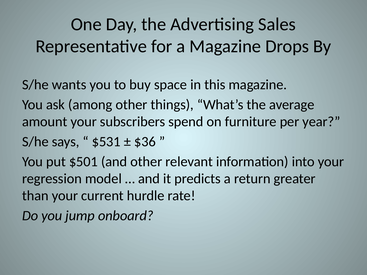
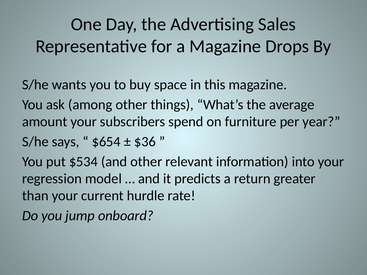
$531: $531 -> $654
$501: $501 -> $534
